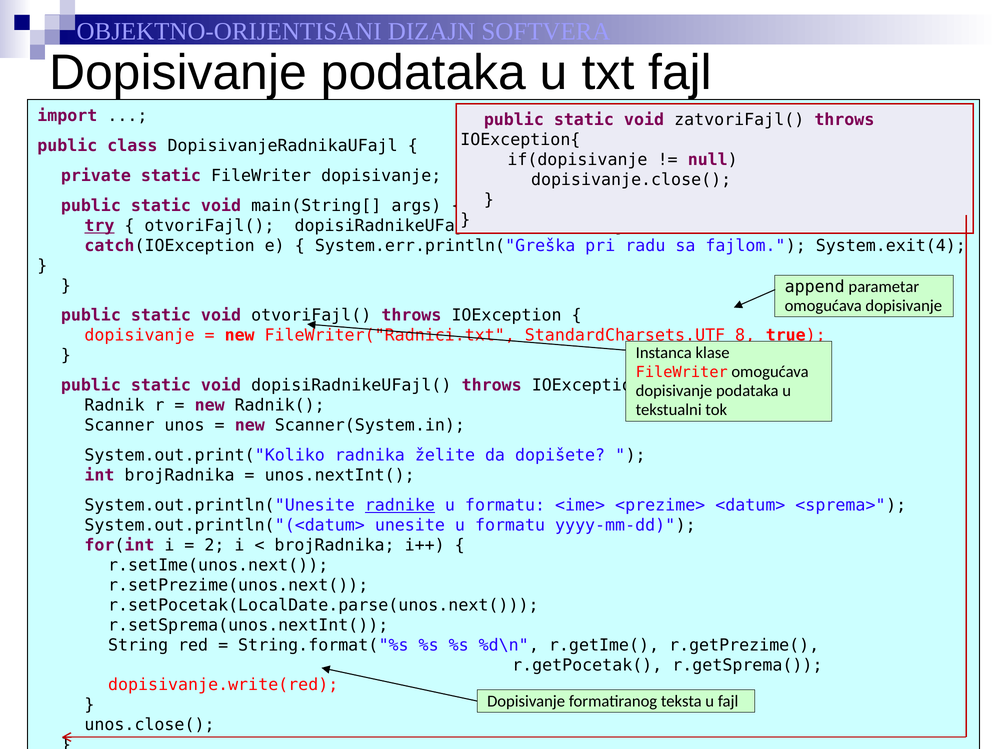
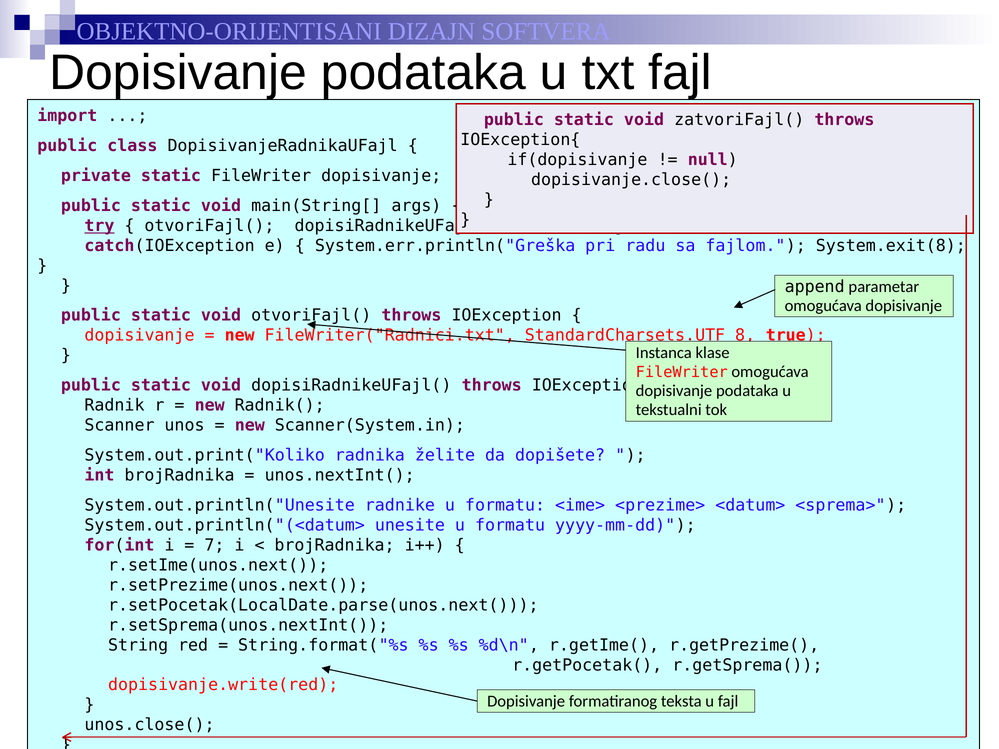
System.exit(4: System.exit(4 -> System.exit(8
radnike underline: present -> none
2: 2 -> 7
